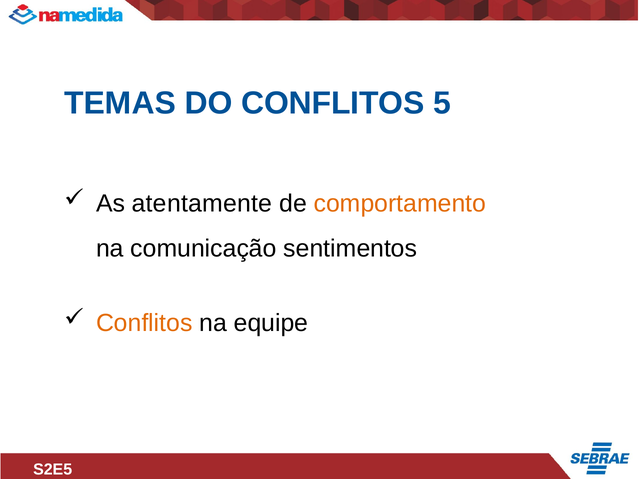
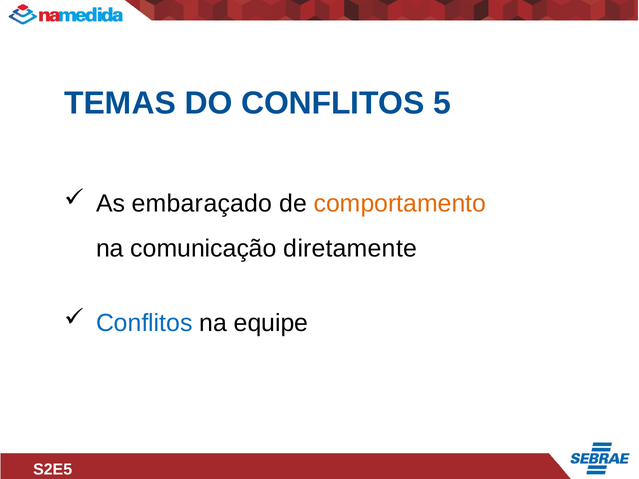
atentamente: atentamente -> embaraçado
sentimentos: sentimentos -> diretamente
Conflitos at (144, 323) colour: orange -> blue
